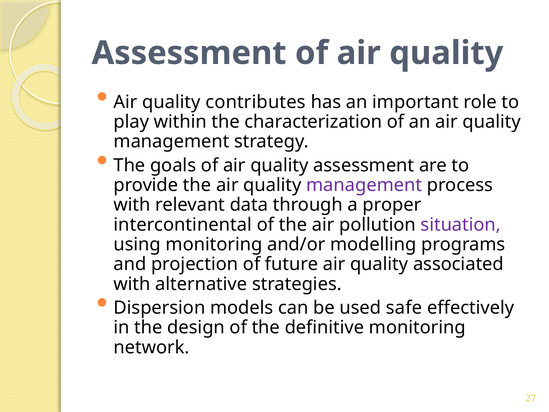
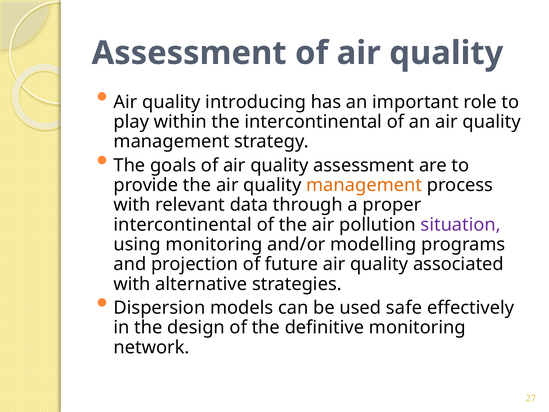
contributes: contributes -> introducing
the characterization: characterization -> intercontinental
management at (364, 185) colour: purple -> orange
